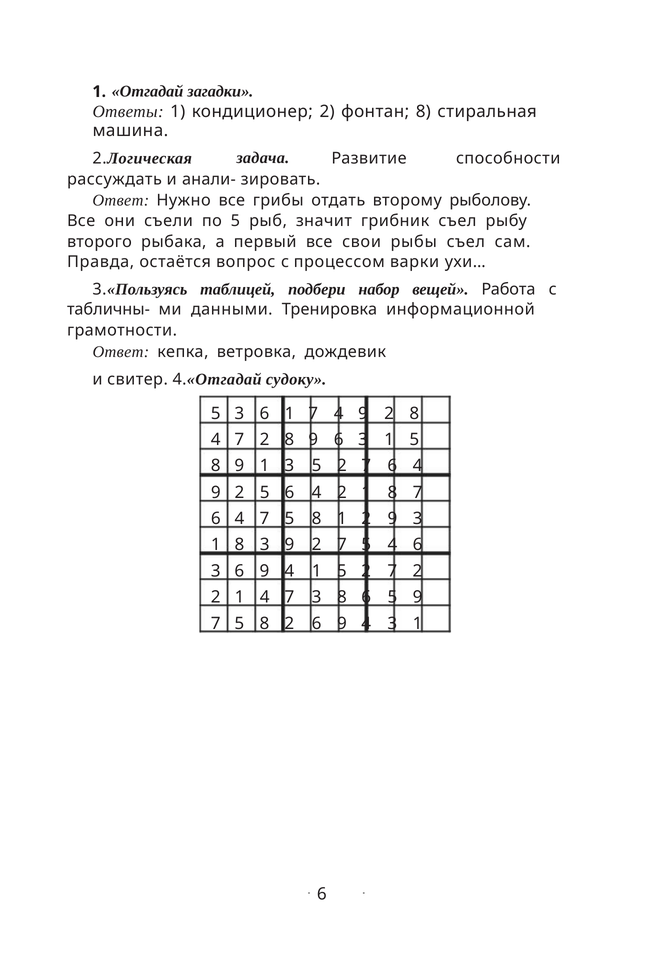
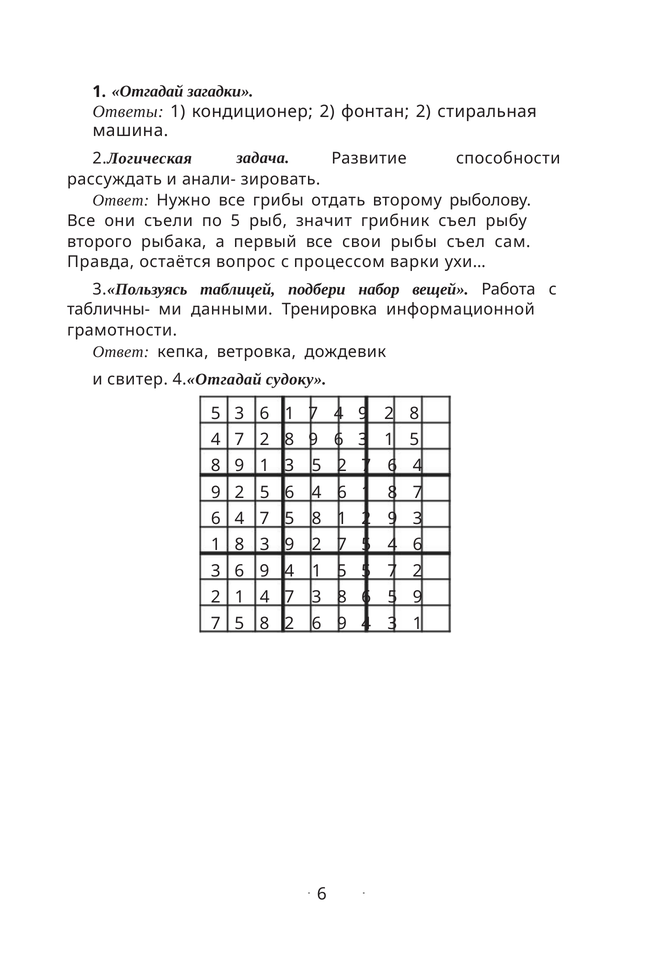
фонтан 8: 8 -> 2
6 4 2: 2 -> 6
1 5 2: 2 -> 5
